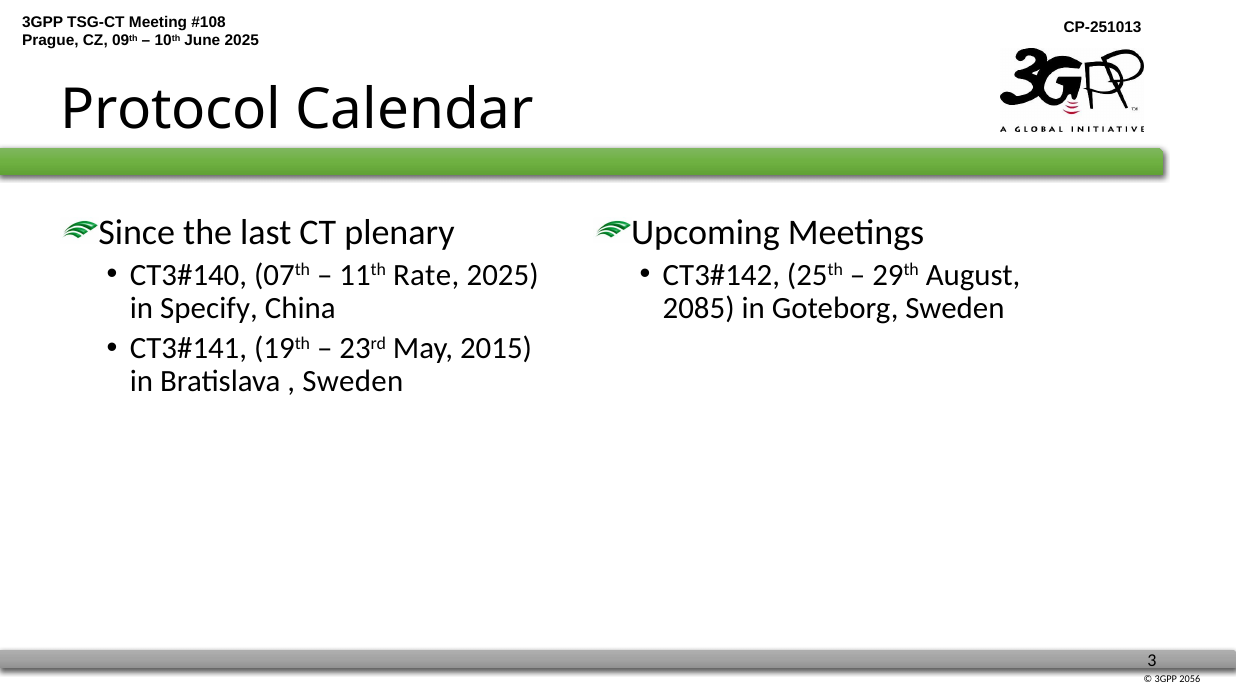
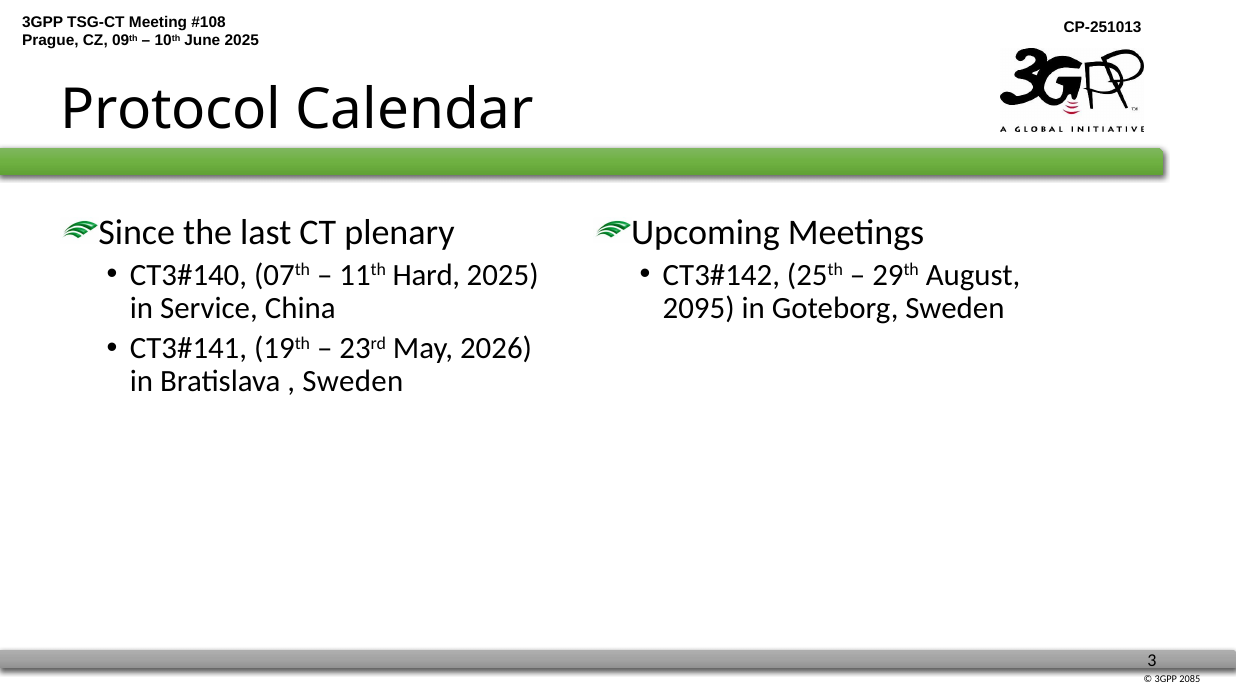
Rate: Rate -> Hard
Specify: Specify -> Service
2085: 2085 -> 2095
2015: 2015 -> 2026
2056: 2056 -> 2085
